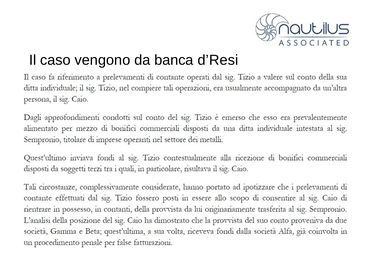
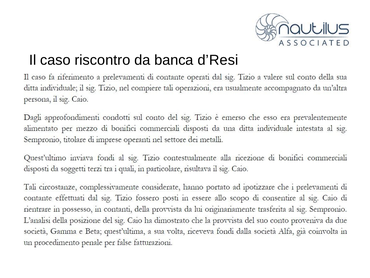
vengono: vengono -> riscontro
